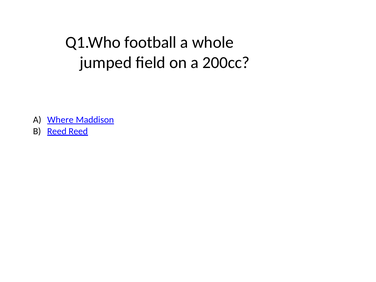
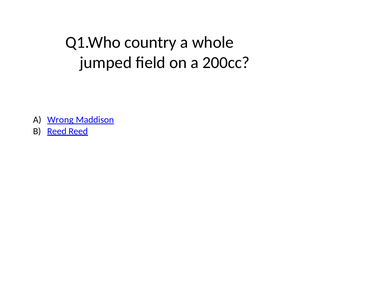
football: football -> country
Where: Where -> Wrong
